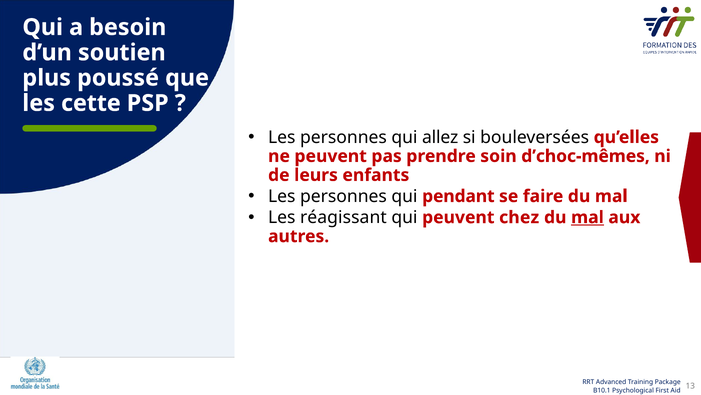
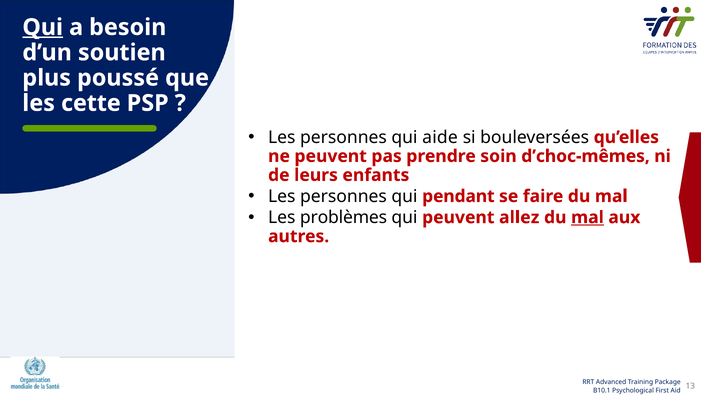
Qui at (43, 27) underline: none -> present
allez: allez -> aide
réagissant: réagissant -> problèmes
chez: chez -> allez
